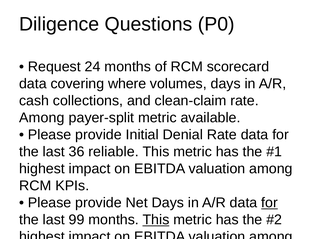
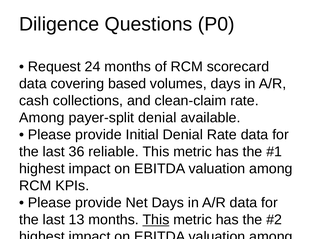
where: where -> based
payer-split metric: metric -> denial
for at (270, 203) underline: present -> none
99: 99 -> 13
